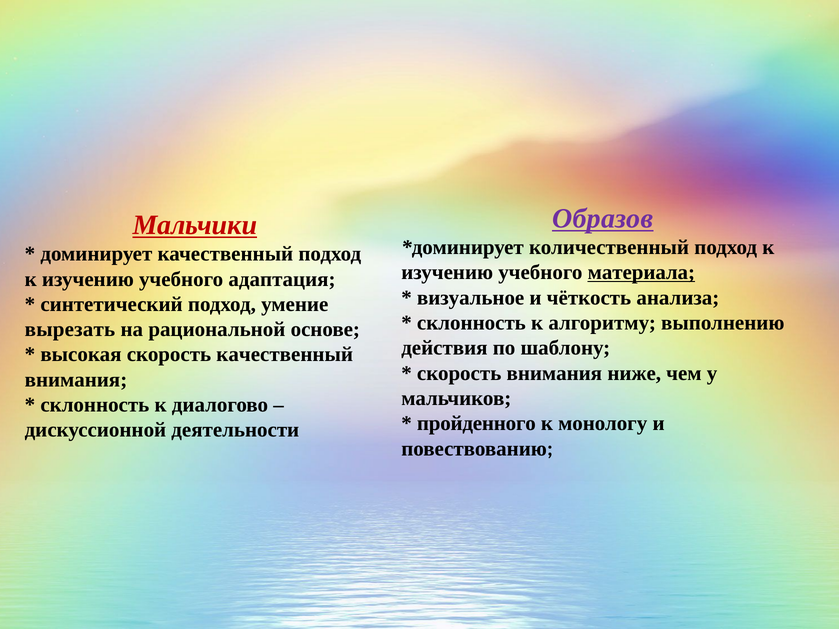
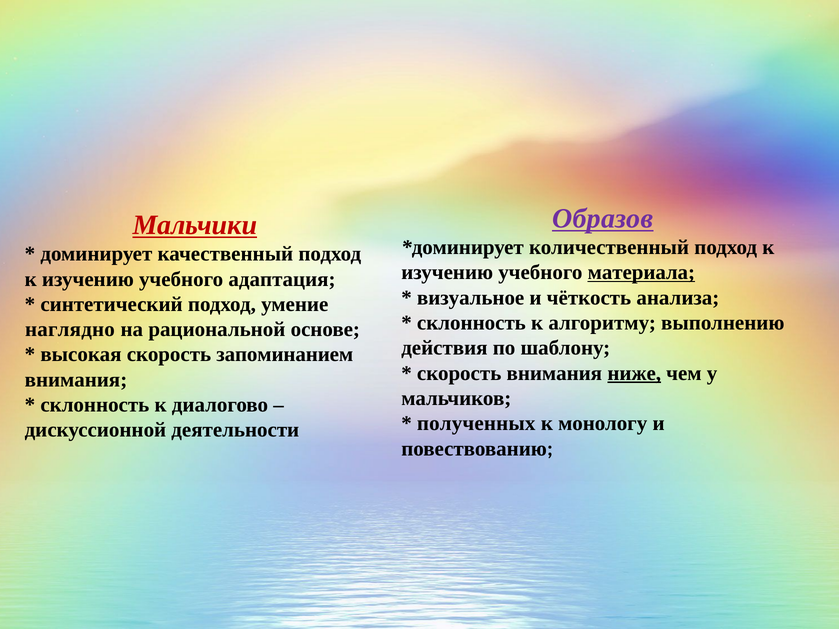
вырезать: вырезать -> наглядно
скорость качественный: качественный -> запоминанием
ниже underline: none -> present
пройденного: пройденного -> полученных
